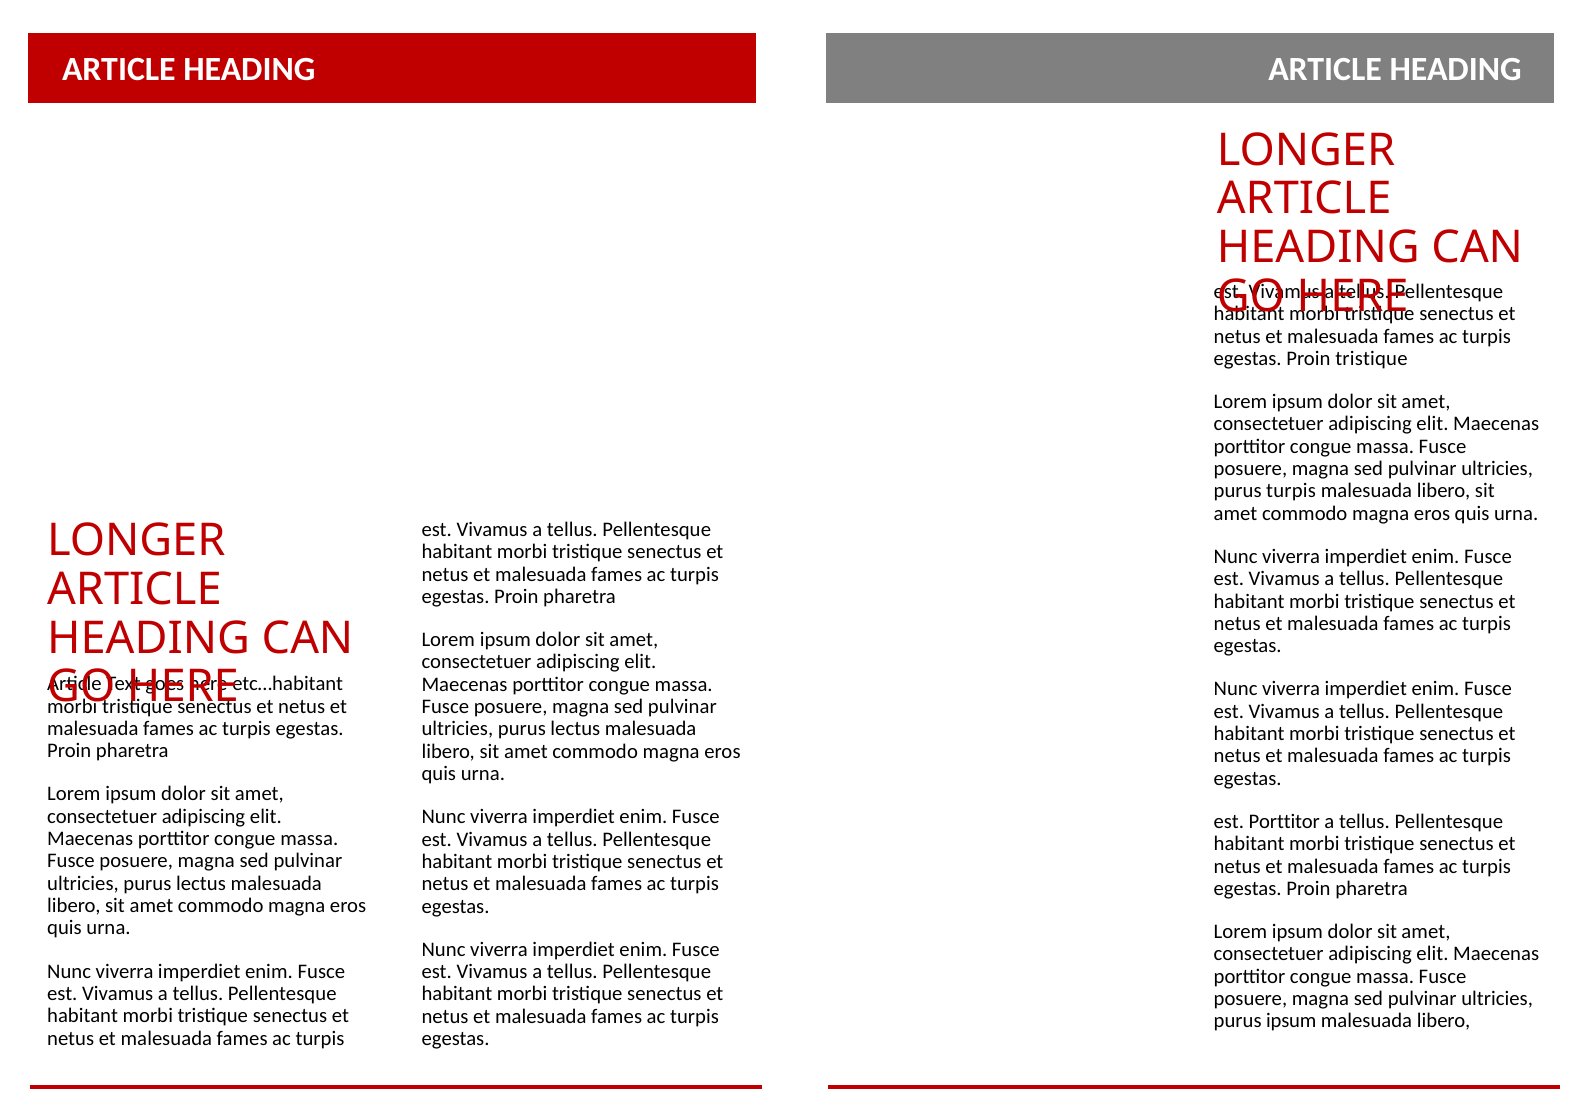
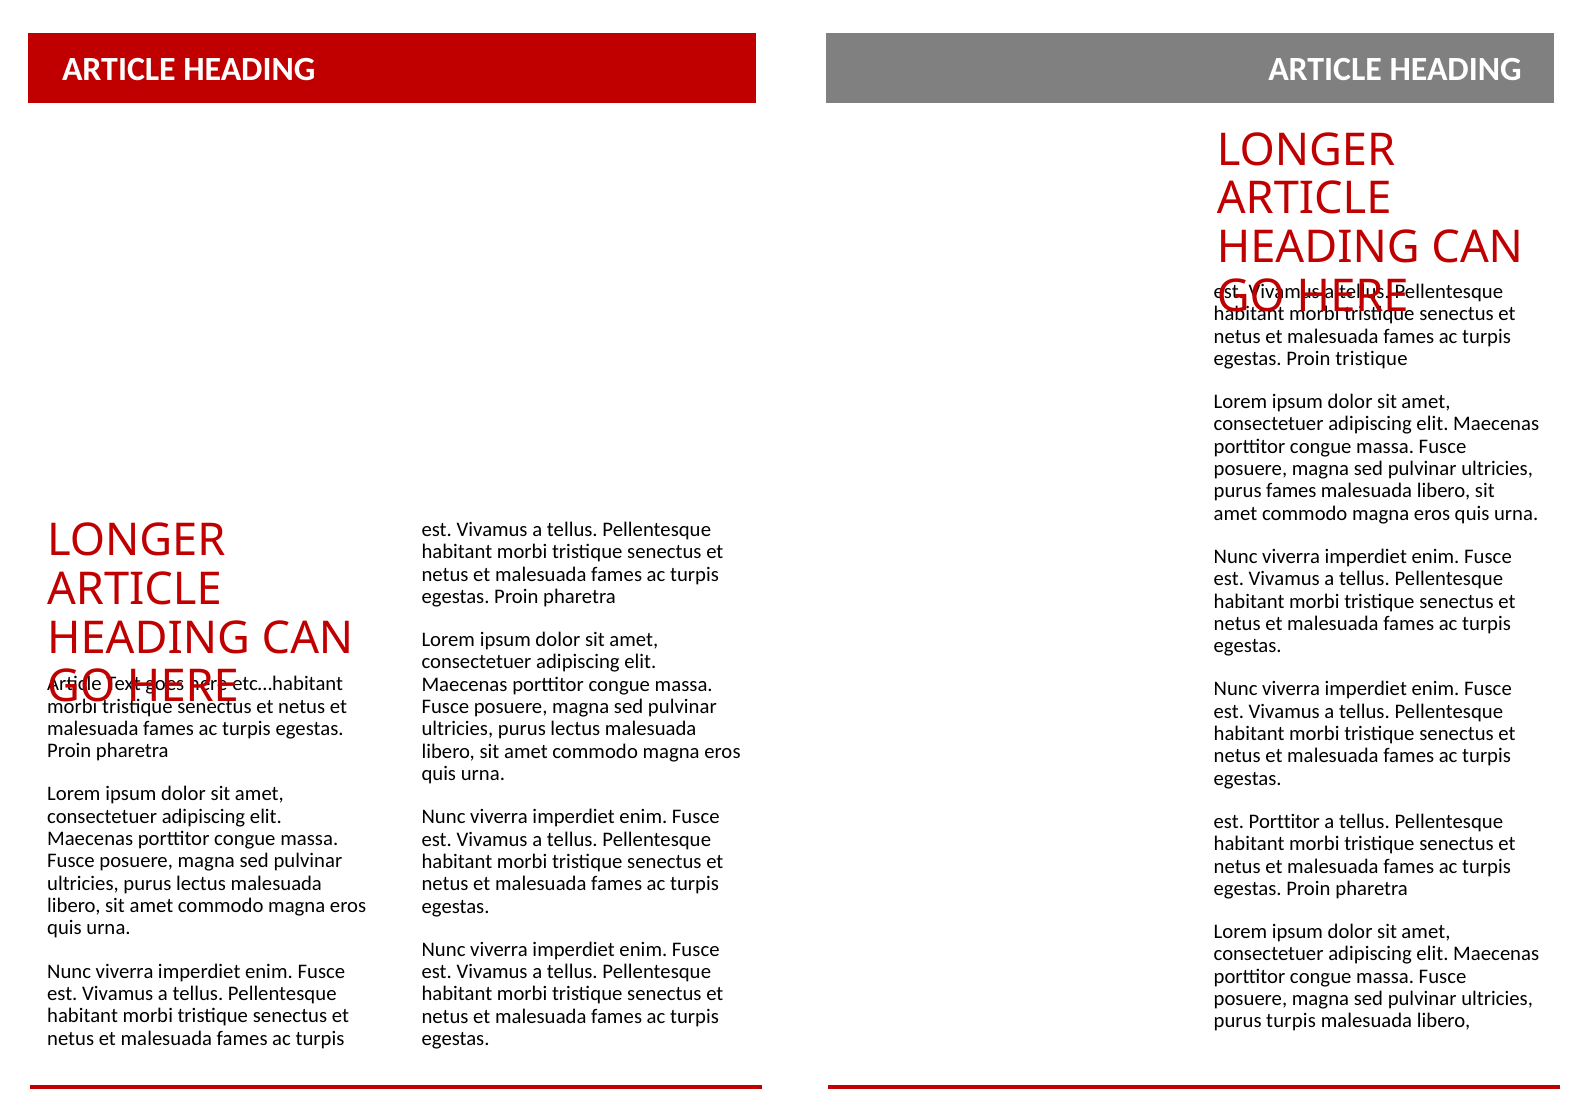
purus turpis: turpis -> fames
purus ipsum: ipsum -> turpis
